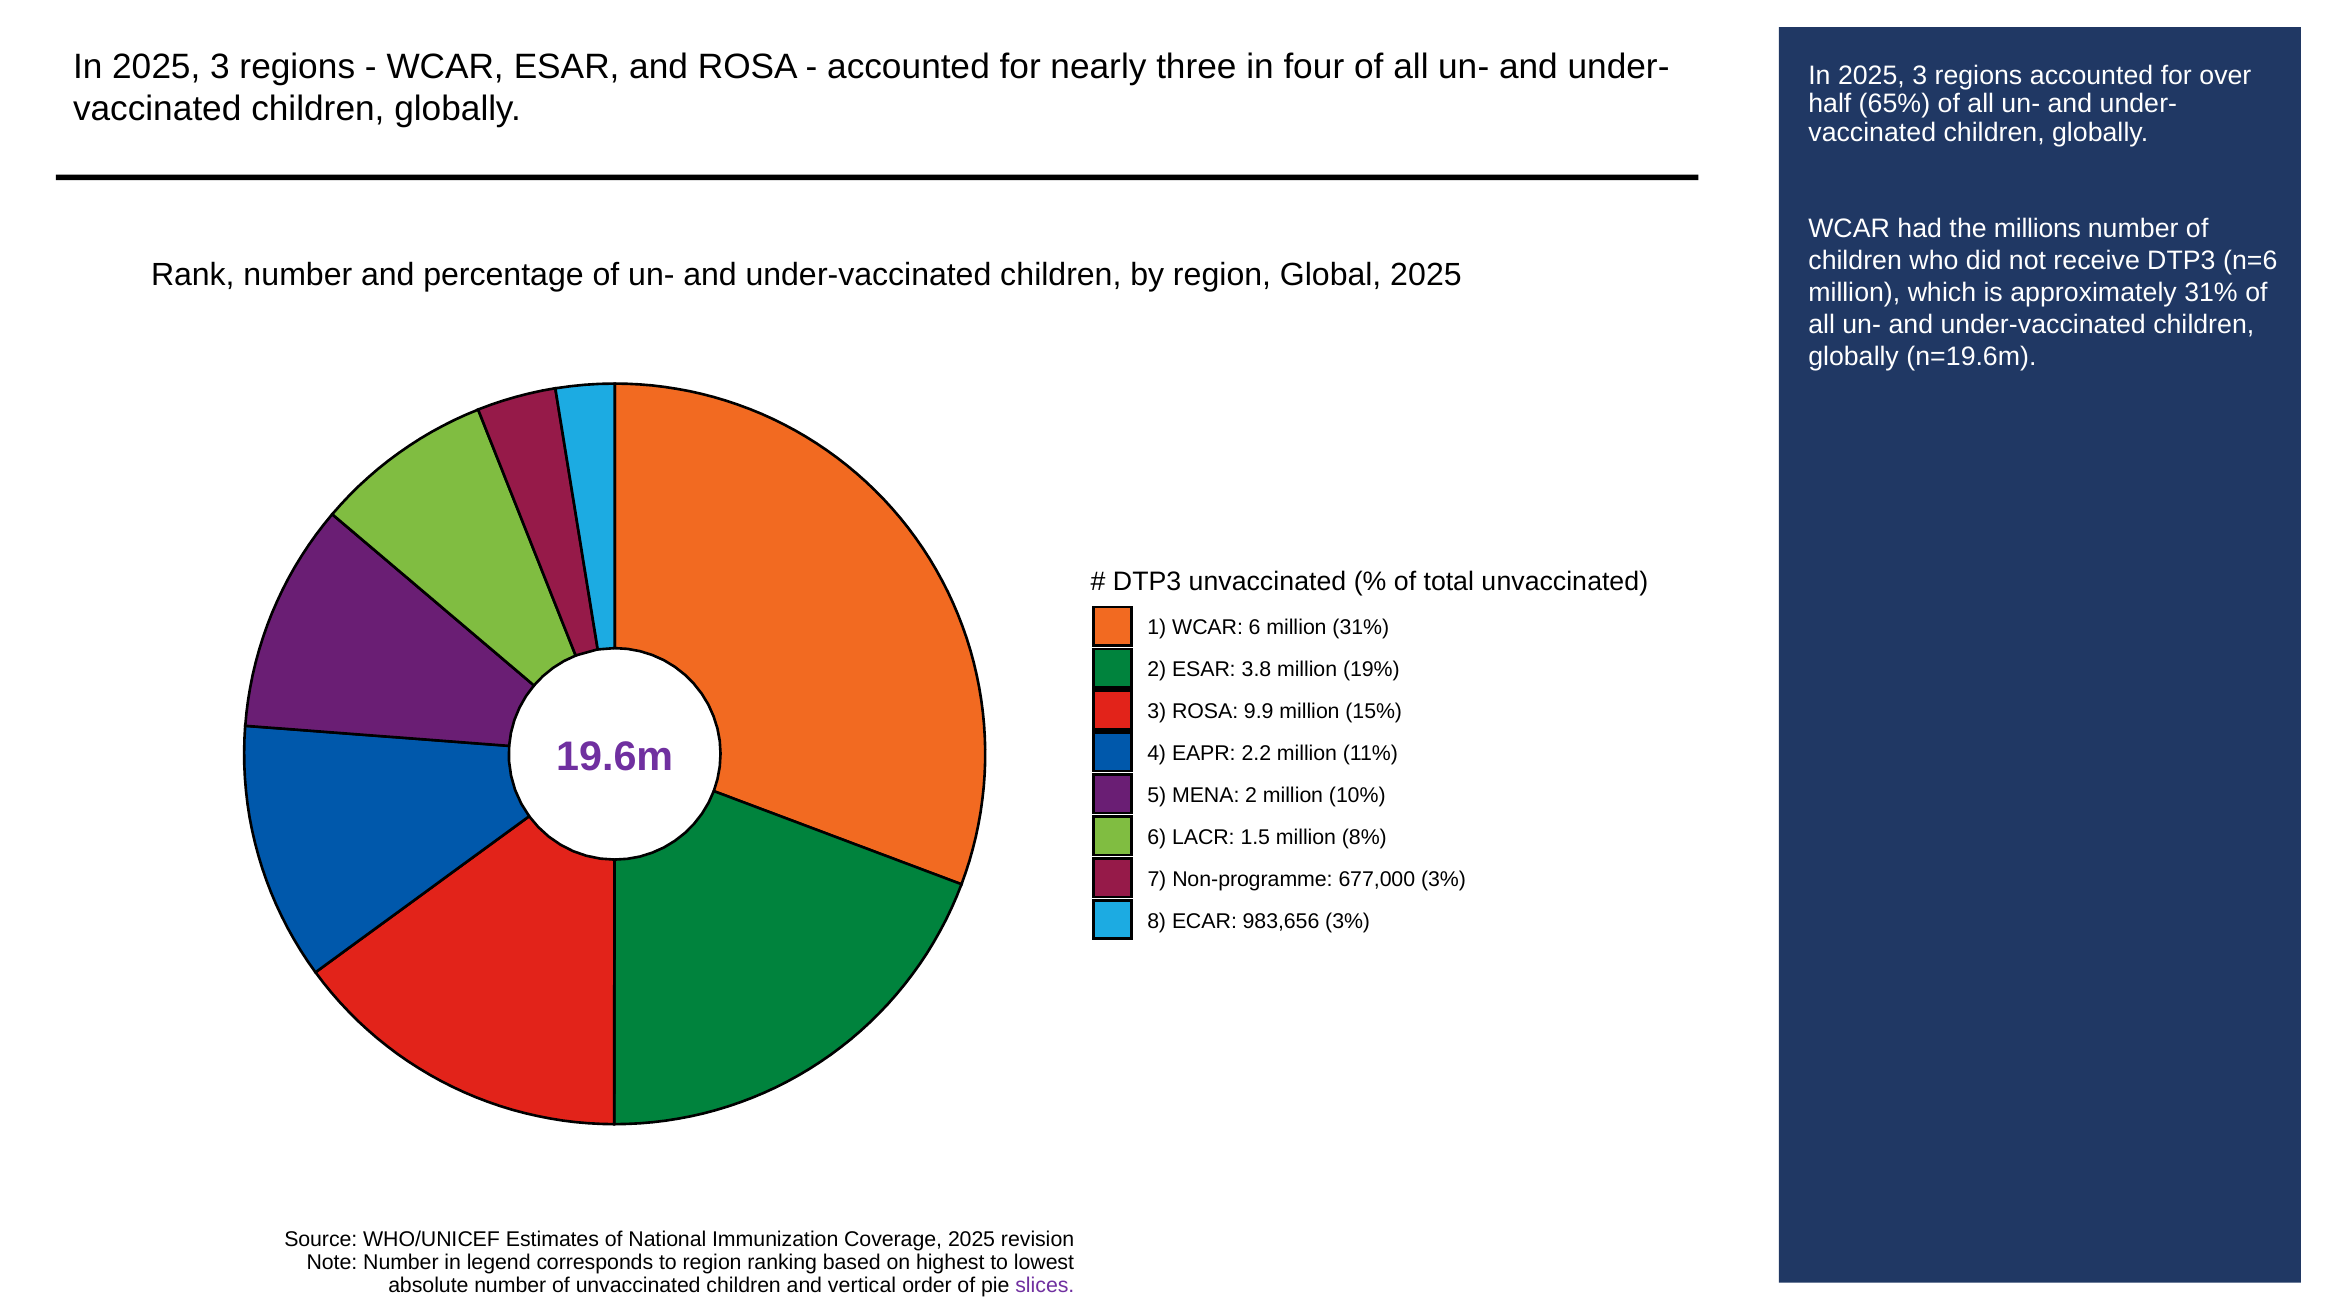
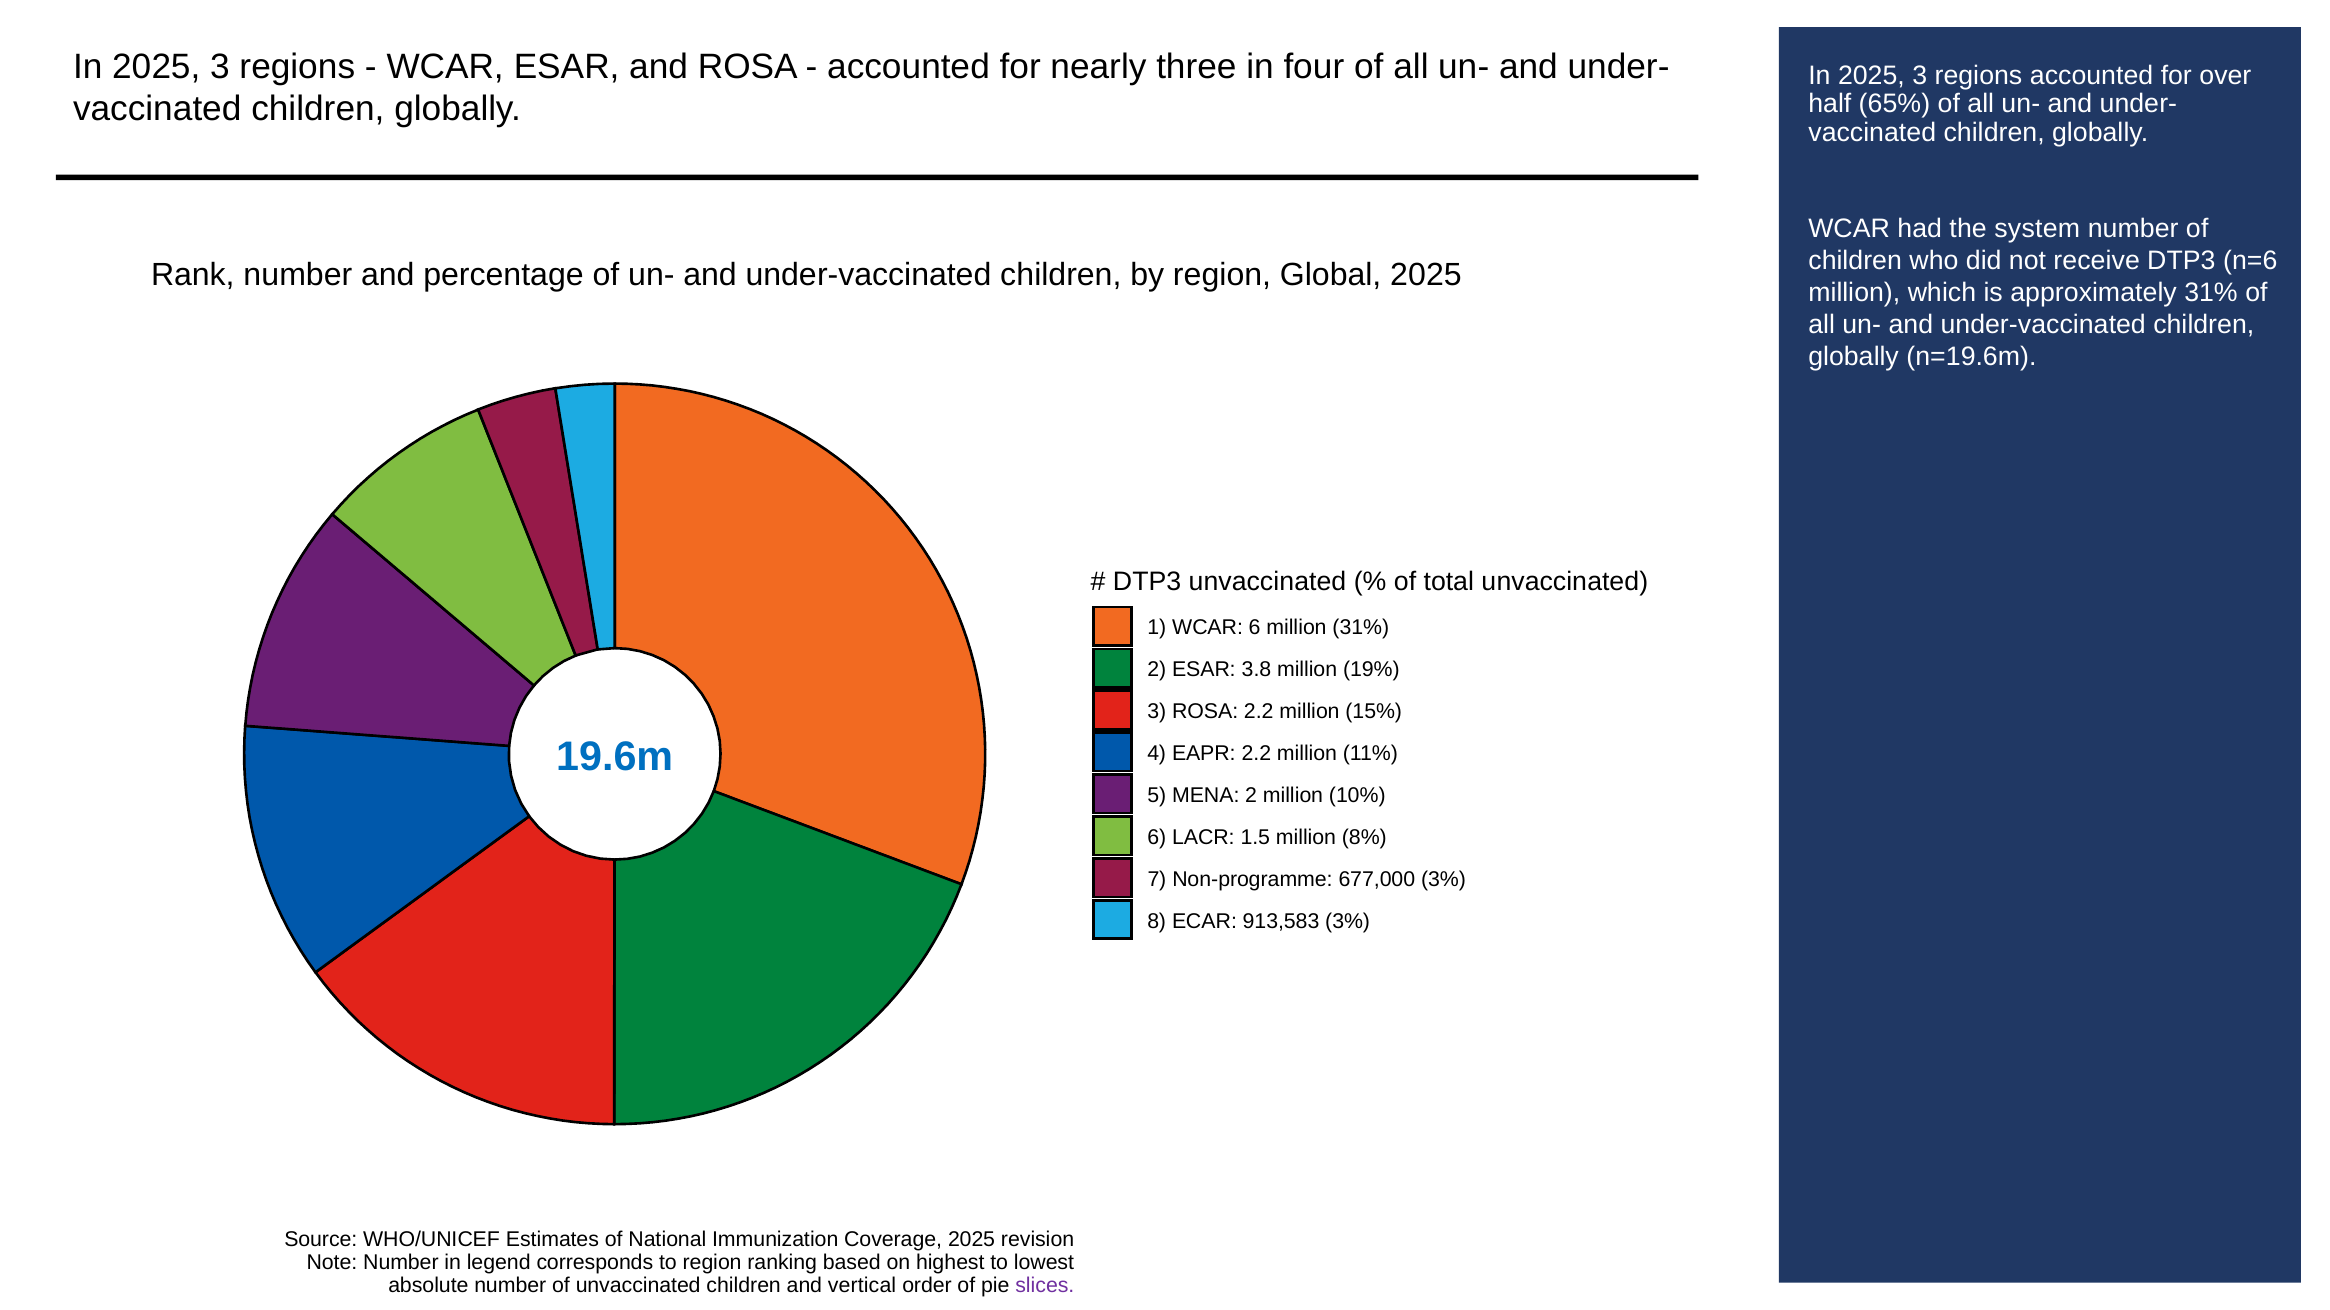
millions: millions -> system
ROSA 9.9: 9.9 -> 2.2
19.6m colour: purple -> blue
983,656: 983,656 -> 913,583
